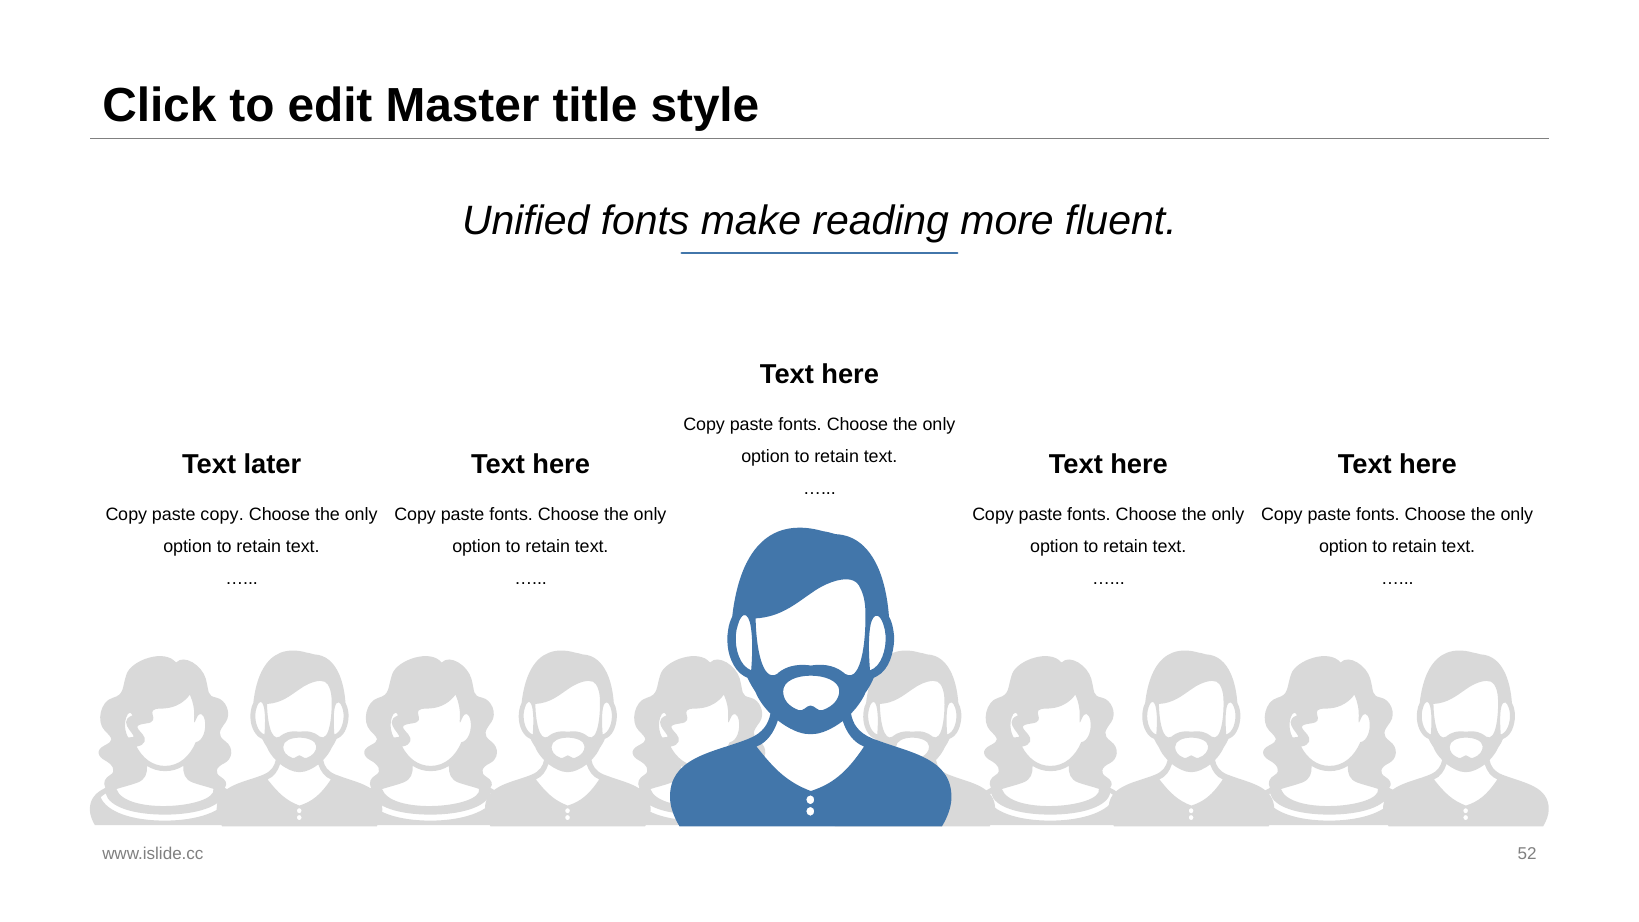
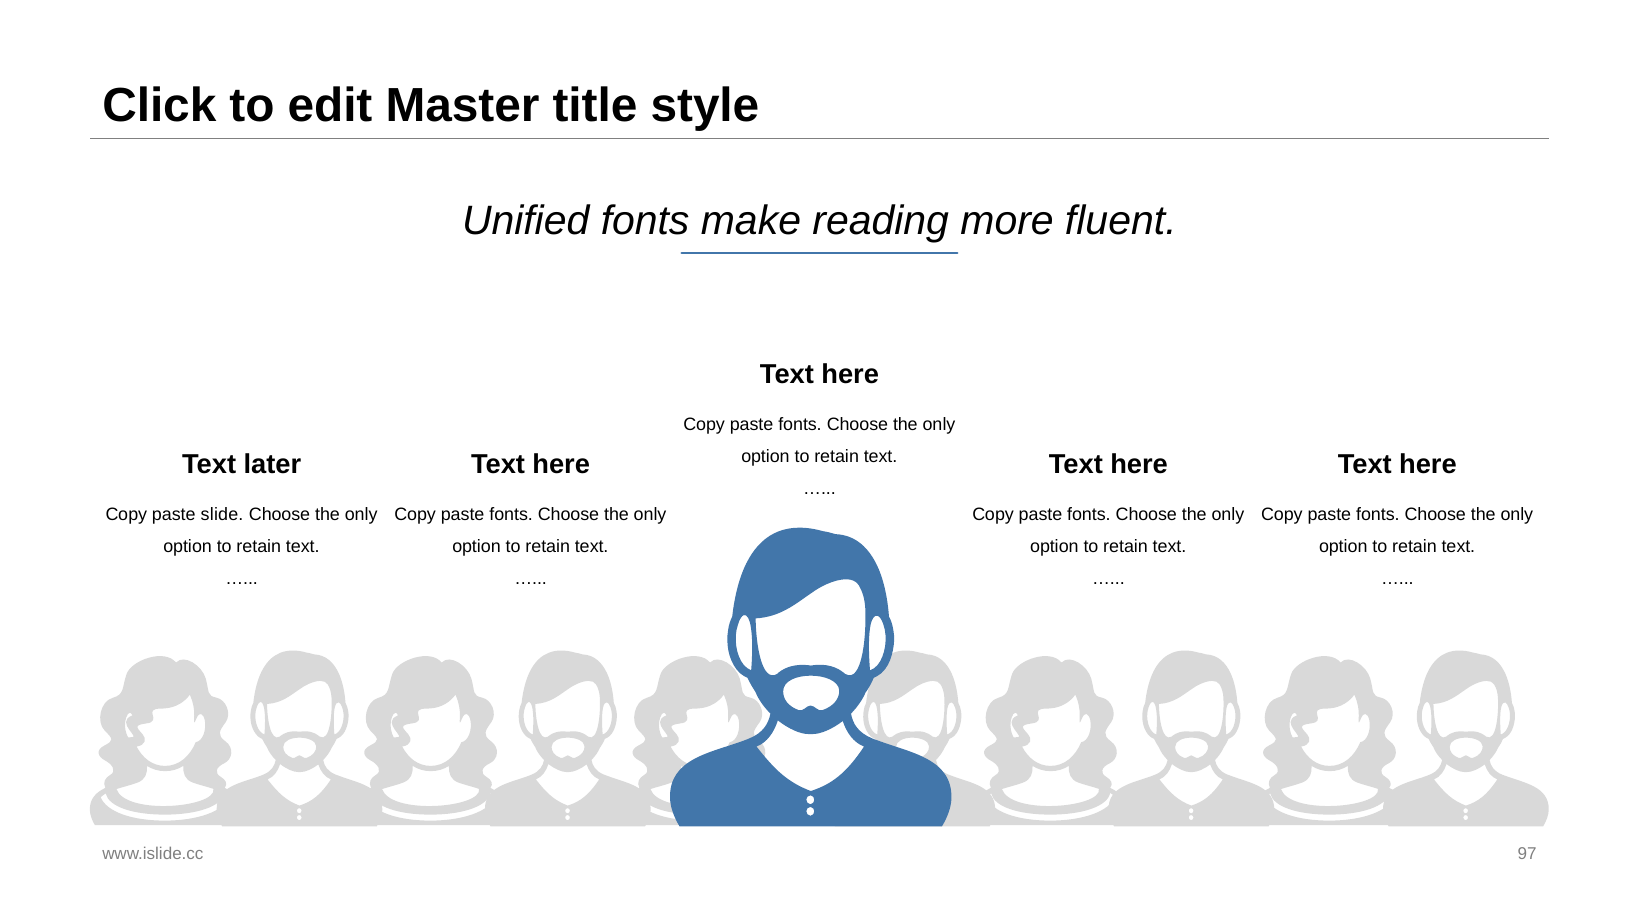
paste copy: copy -> slide
52: 52 -> 97
